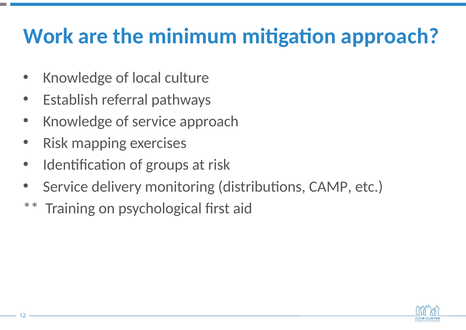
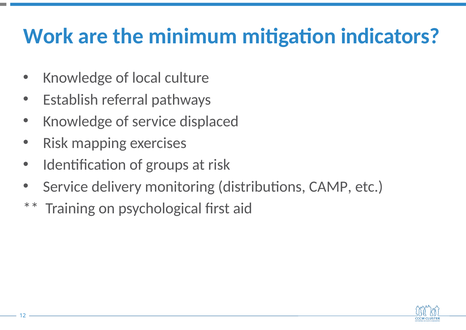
mitigation approach: approach -> indicators
service approach: approach -> displaced
